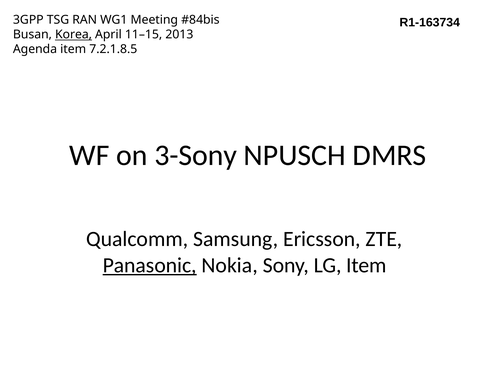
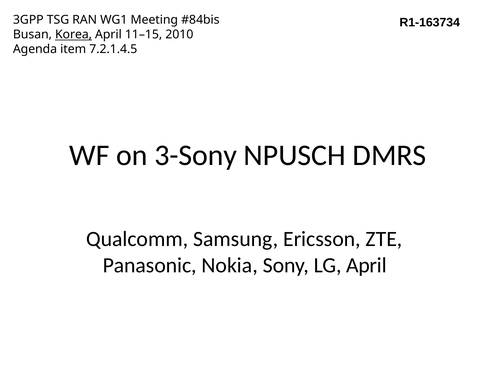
2013: 2013 -> 2010
7.2.1.8.5: 7.2.1.8.5 -> 7.2.1.4.5
Panasonic underline: present -> none
LG Item: Item -> April
